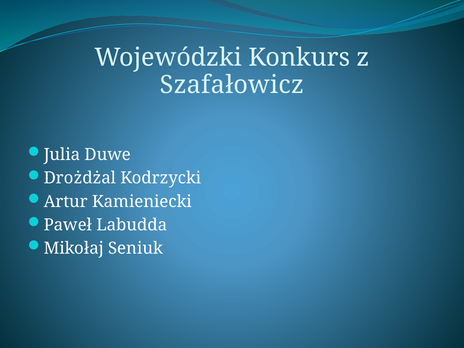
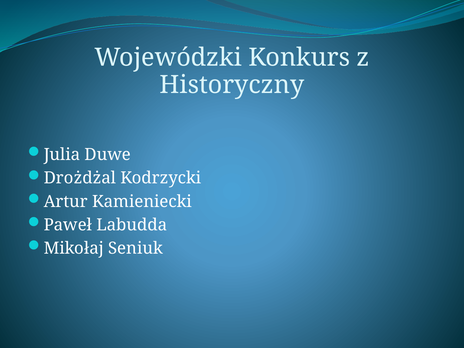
Szafałowicz: Szafałowicz -> Historyczny
